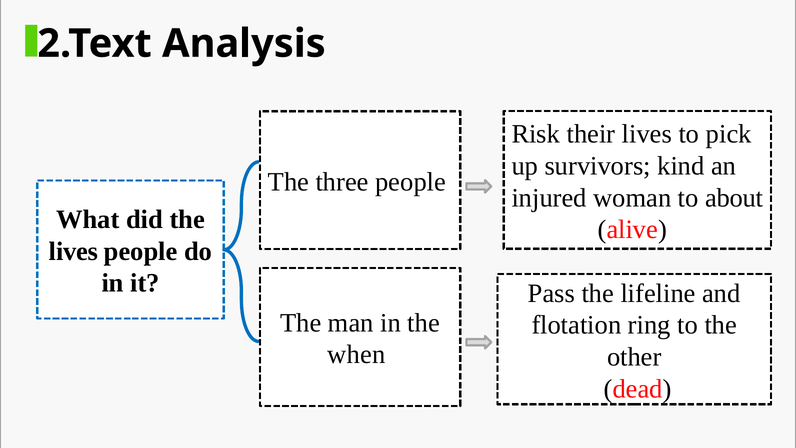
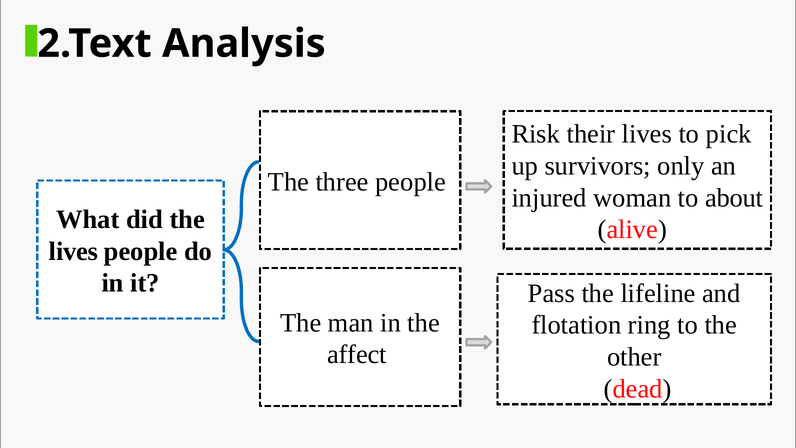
kind: kind -> only
when: when -> affect
